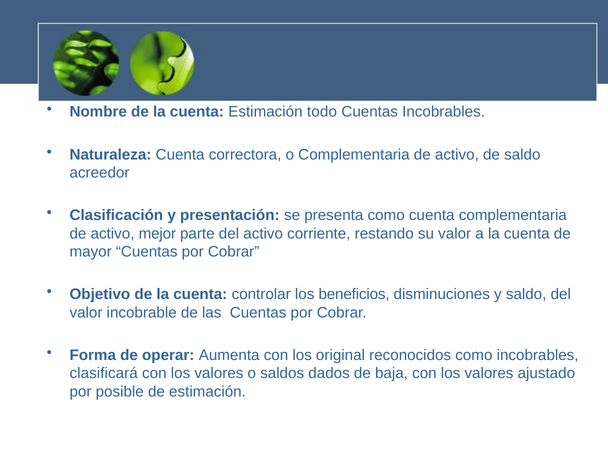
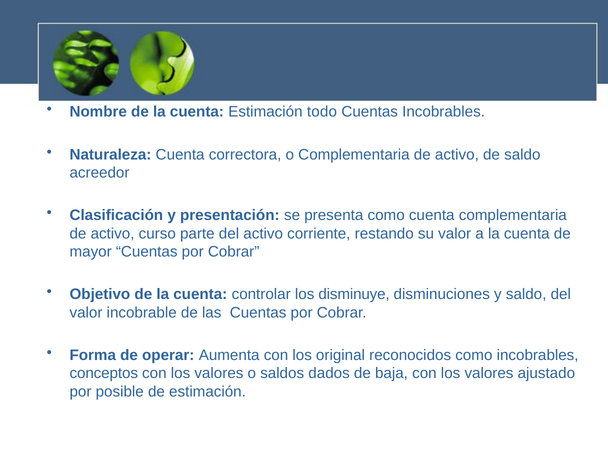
mejor: mejor -> curso
beneficios: beneficios -> disminuye
clasificará: clasificará -> conceptos
